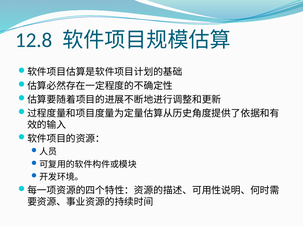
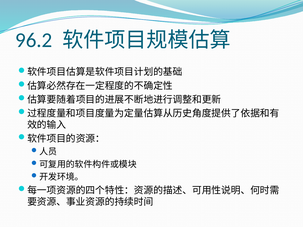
12.8: 12.8 -> 96.2
